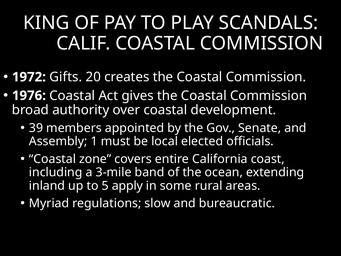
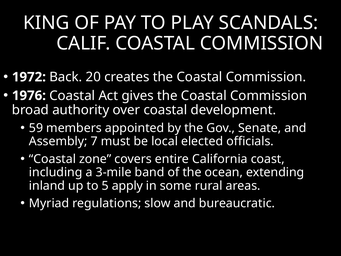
Gifts: Gifts -> Back
39: 39 -> 59
1: 1 -> 7
